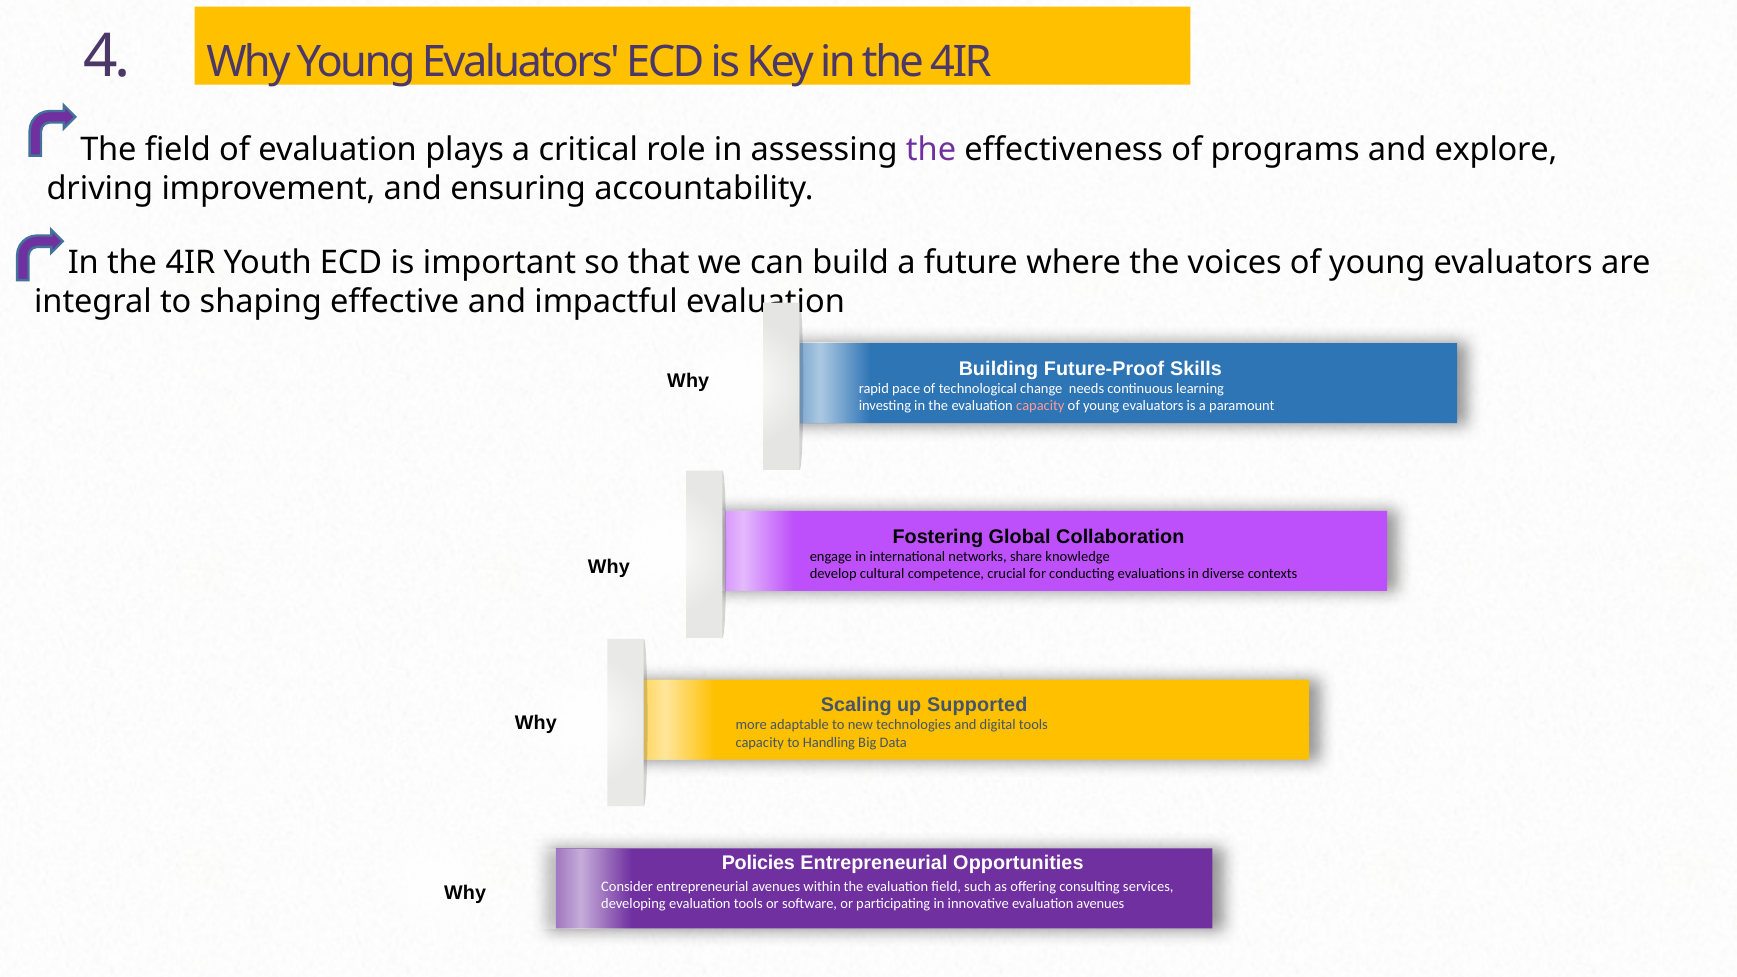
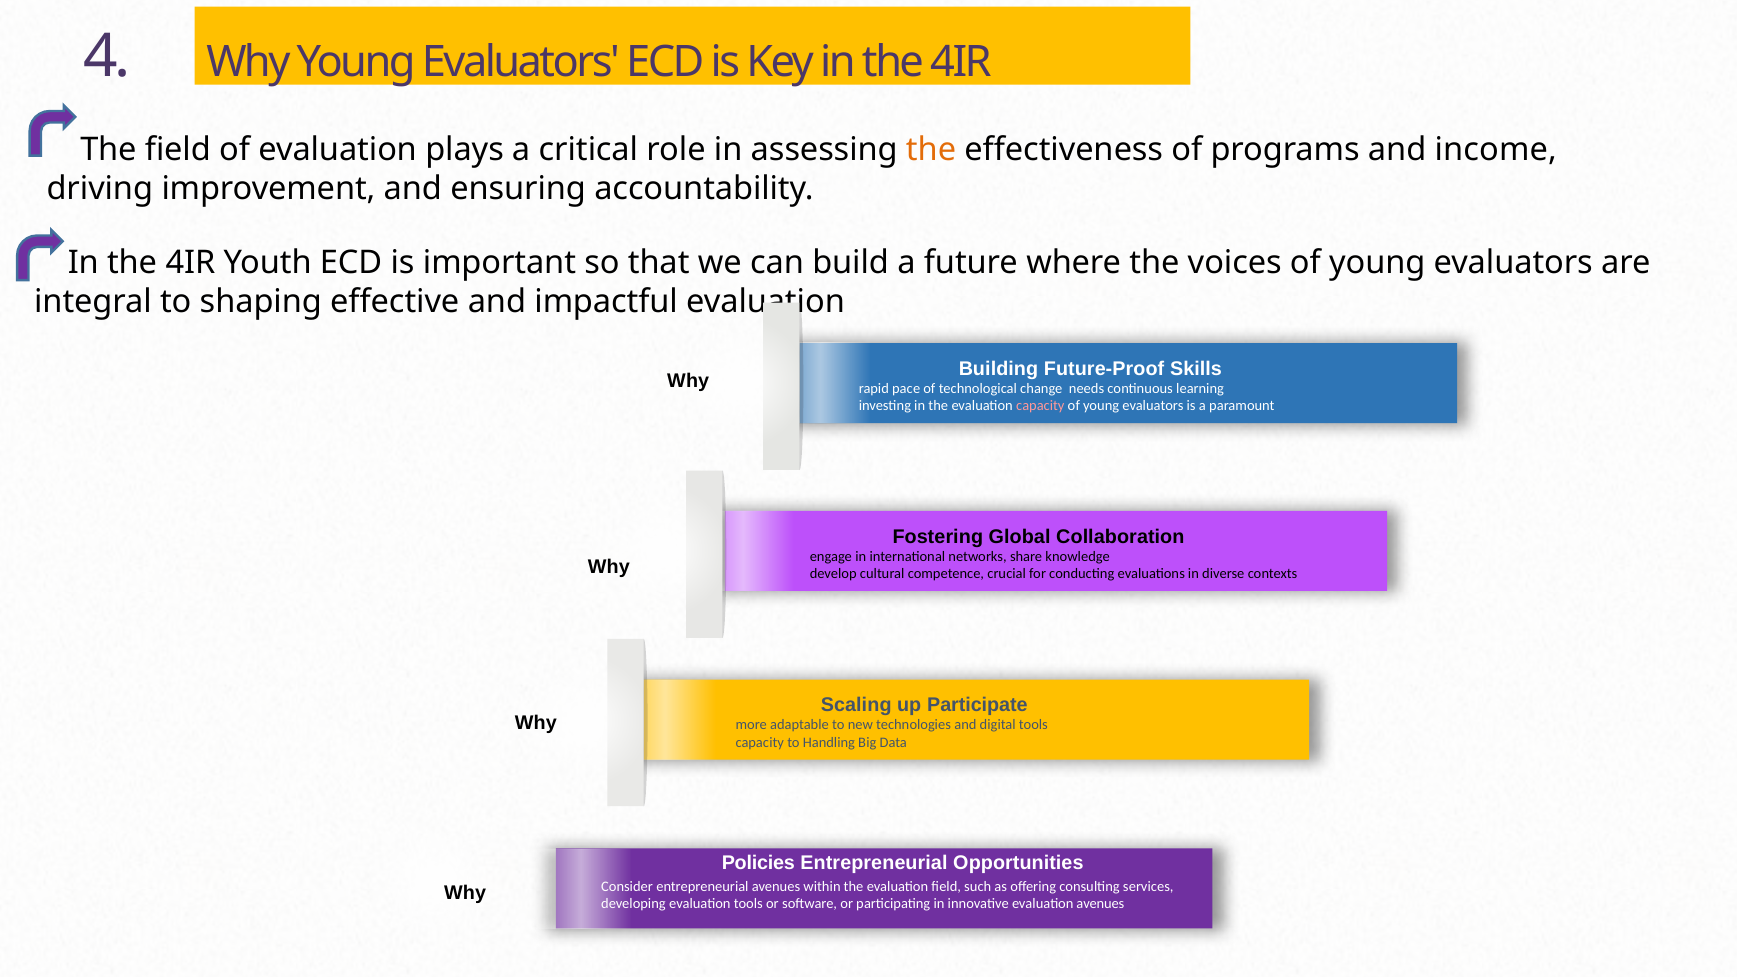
the at (931, 149) colour: purple -> orange
explore: explore -> income
Supported: Supported -> Participate
